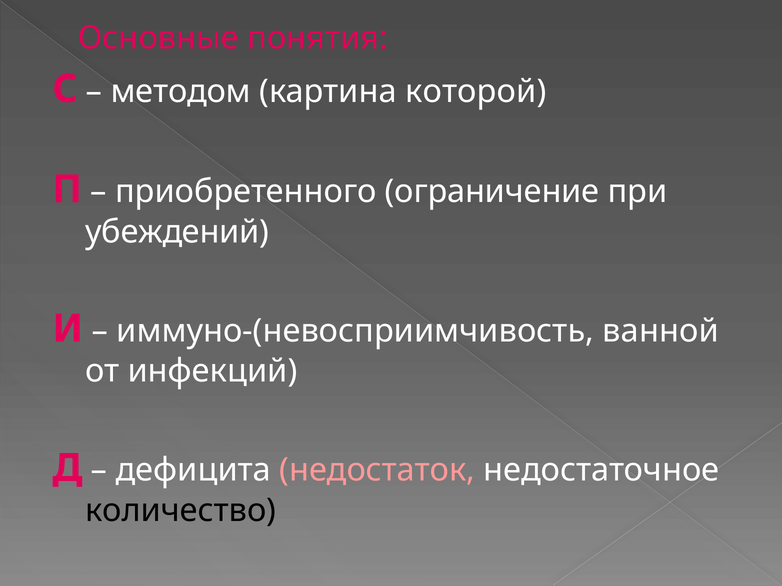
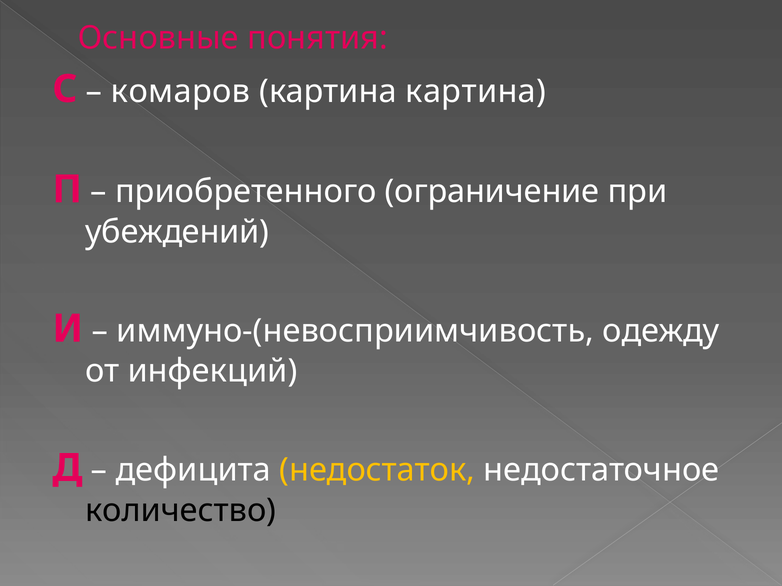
методом: методом -> комаров
картина которой: которой -> картина
ванной: ванной -> одежду
недостаток colour: pink -> yellow
